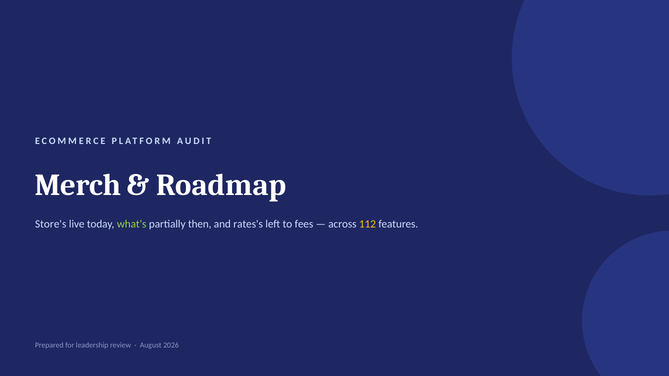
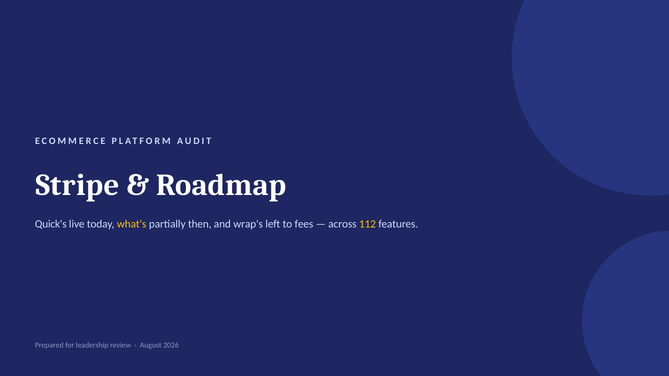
Merch: Merch -> Stripe
Store's: Store's -> Quick's
what's colour: light green -> yellow
rates's: rates's -> wrap's
